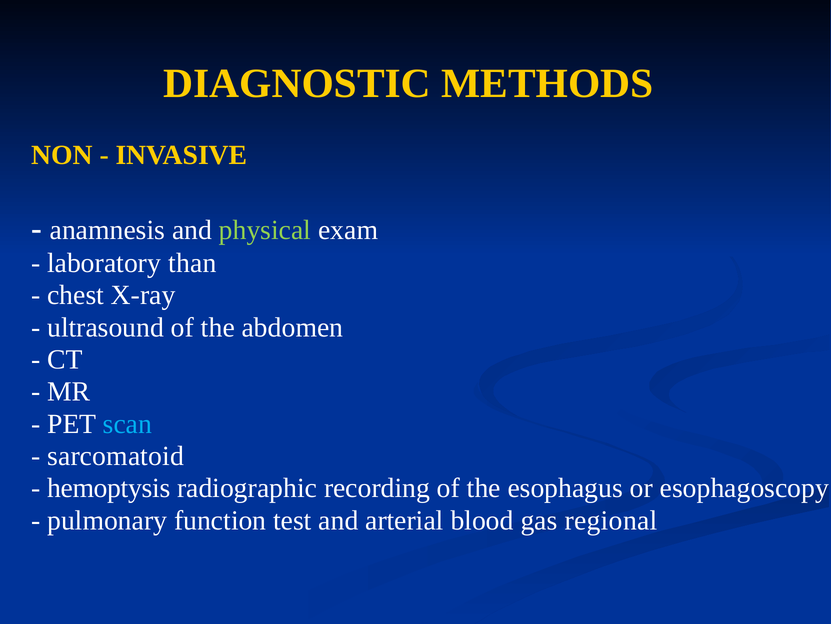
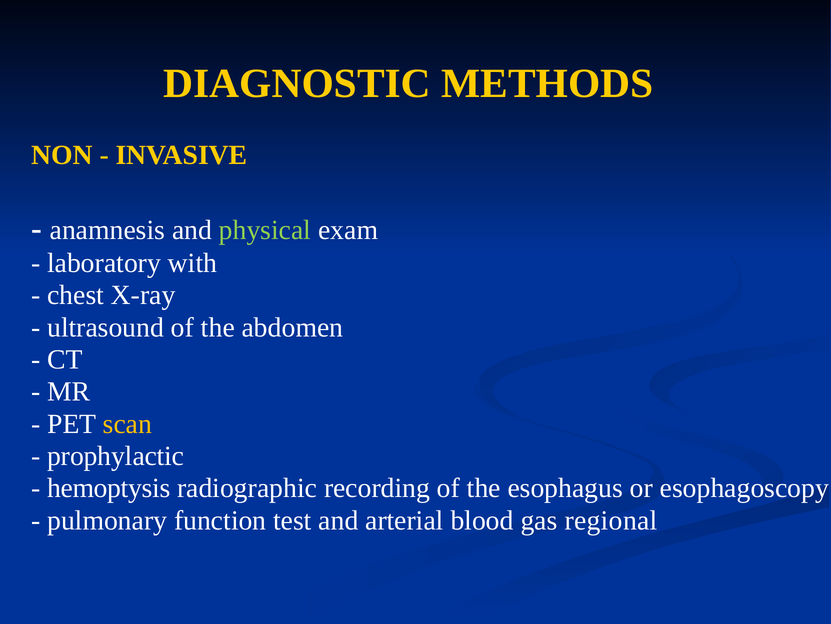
than: than -> with
scan colour: light blue -> yellow
sarcomatoid: sarcomatoid -> prophylactic
